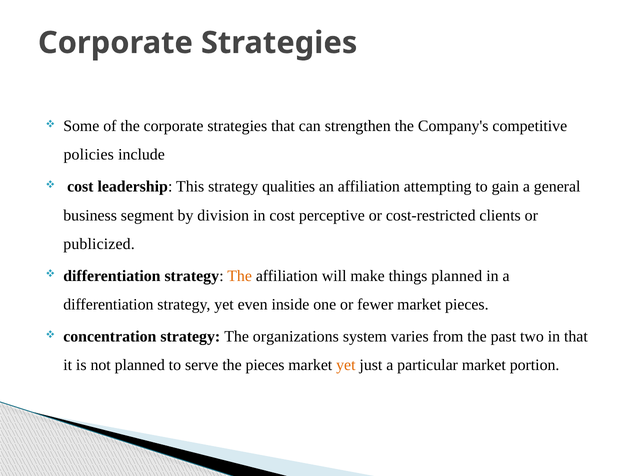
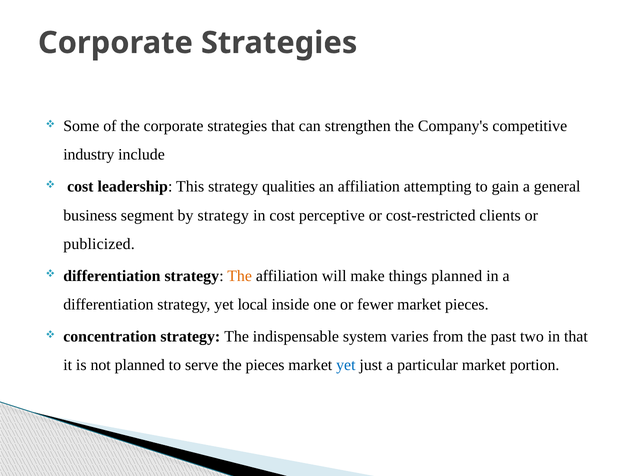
policies: policies -> industry
by division: division -> strategy
even: even -> local
organizations: organizations -> indispensable
yet at (346, 365) colour: orange -> blue
